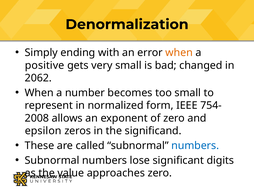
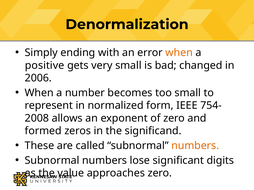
2062: 2062 -> 2006
epsilon: epsilon -> formed
numbers at (195, 146) colour: blue -> orange
